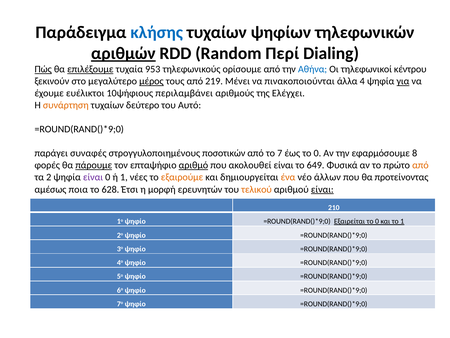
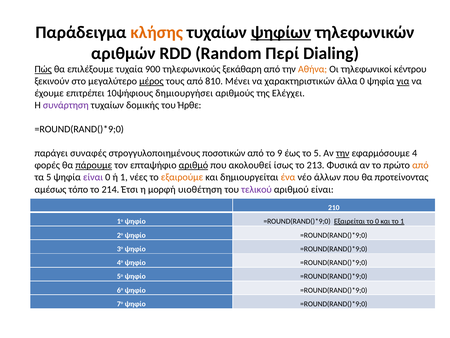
κλήσης colour: blue -> orange
ψηφίων underline: none -> present
αριθμών underline: present -> none
επιλέξουμε underline: present -> none
953: 953 -> 900
ορίσουμε: ορίσουμε -> ξεκάθαρη
Αθήνα colour: blue -> orange
219: 219 -> 810
πινακοποιούνται: πινακοποιούνται -> χαρακτηριστικών
άλλα 4: 4 -> 0
ευέλικτοι: ευέλικτοι -> επιτρέπει
περιλαμβάνει: περιλαμβάνει -> δημιουργήσει
συνάρτηση colour: orange -> purple
δεύτερο: δεύτερο -> δομικής
Αυτό: Αυτό -> Ήρθε
7: 7 -> 9
έως το 0: 0 -> 5
την at (343, 153) underline: none -> present
8: 8 -> 4
ακολουθεί είναι: είναι -> ίσως
649: 649 -> 213
τα 2: 2 -> 5
ποια: ποια -> τόπο
628: 628 -> 214
ερευνητών: ερευνητών -> υιοθέτηση
τελικού colour: orange -> purple
είναι at (322, 189) underline: present -> none
